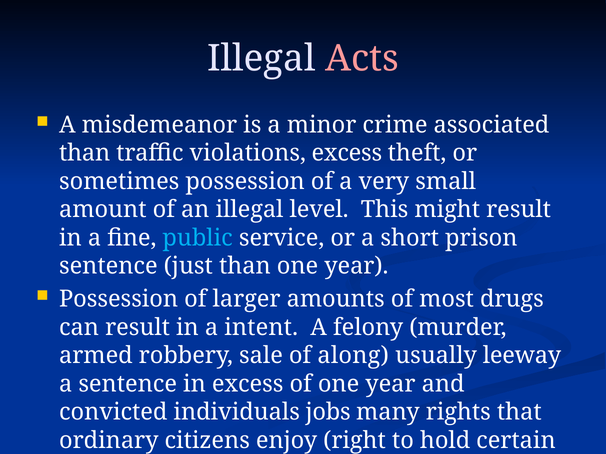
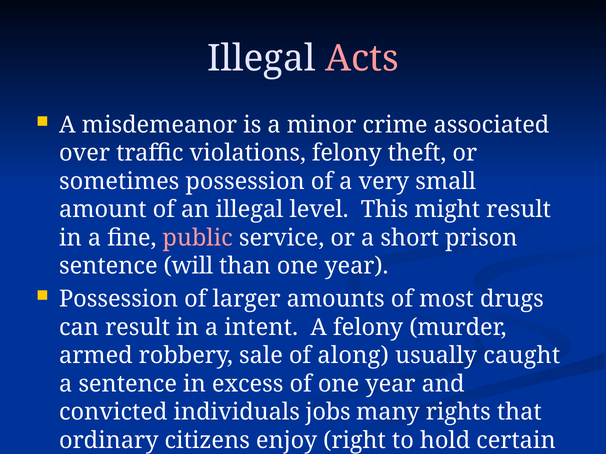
than at (85, 153): than -> over
violations excess: excess -> felony
public at (198, 238) colour: light blue -> pink
just: just -> will
leeway: leeway -> caught
